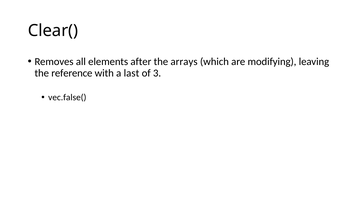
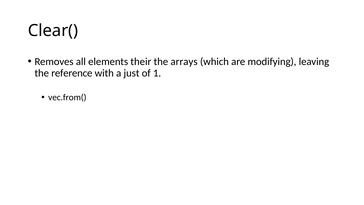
after: after -> their
last: last -> just
3: 3 -> 1
vec.false(: vec.false( -> vec.from(
